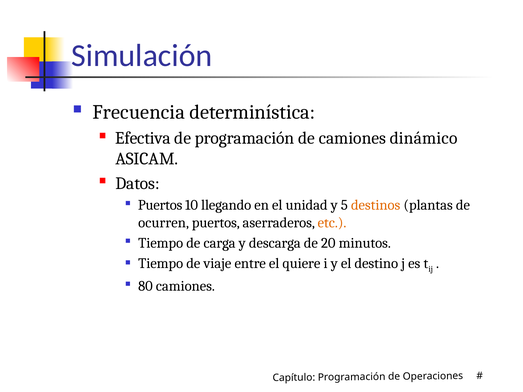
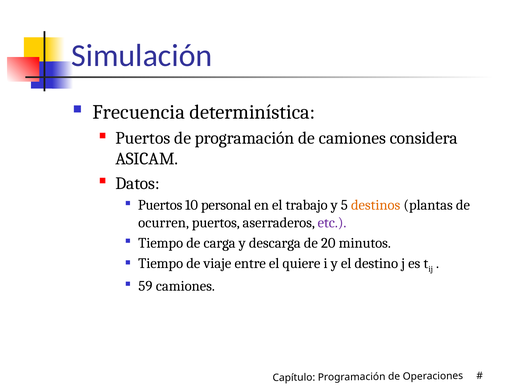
Efectiva at (143, 138): Efectiva -> Puertos
dinámico: dinámico -> considera
llegando: llegando -> personal
unidad: unidad -> trabajo
etc colour: orange -> purple
80: 80 -> 59
